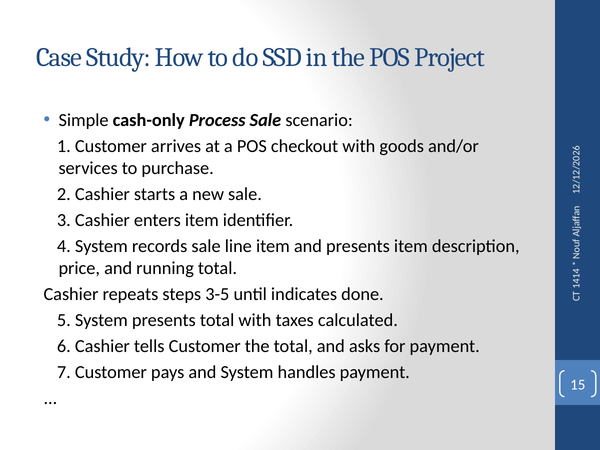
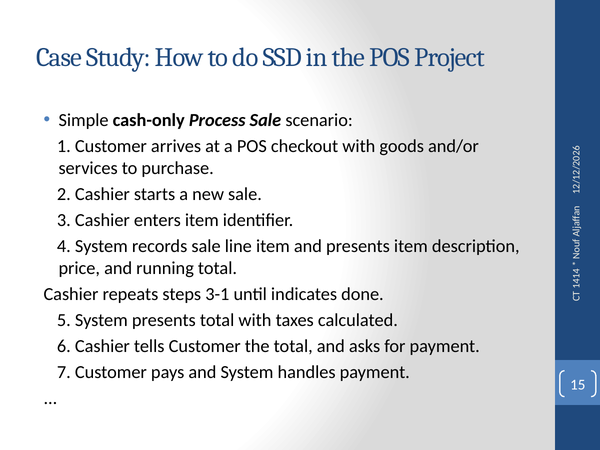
3-5: 3-5 -> 3-1
